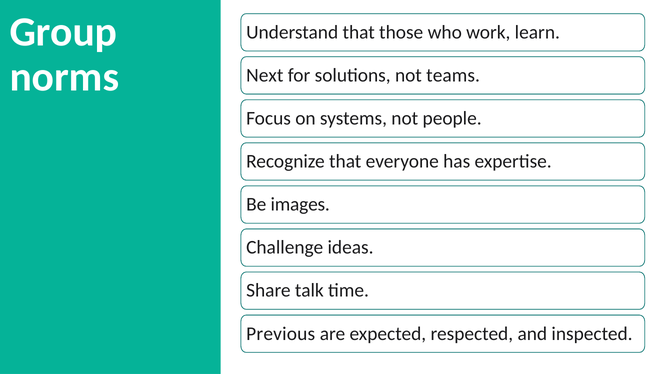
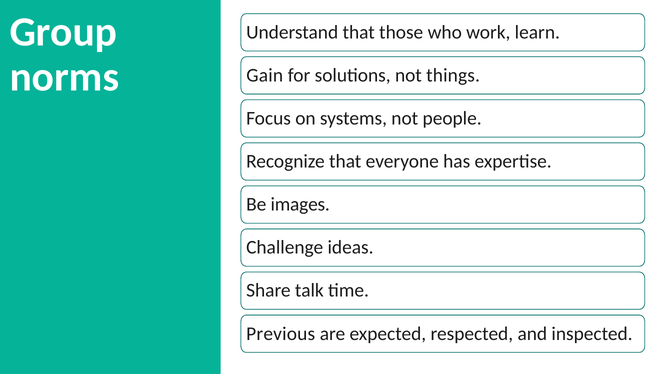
Next: Next -> Gain
teams: teams -> things
